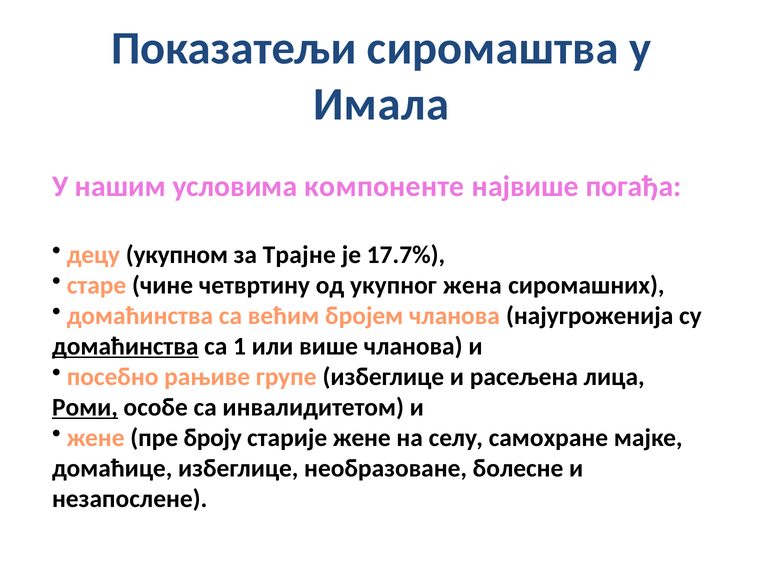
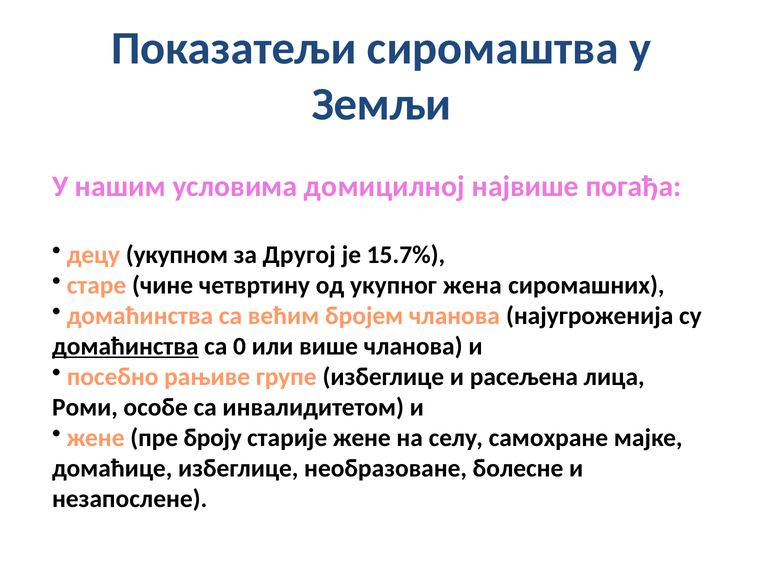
Имала: Имала -> Земљи
компоненте: компоненте -> домицилној
Трајне: Трајне -> Другој
17.7%: 17.7% -> 15.7%
1: 1 -> 0
Роми underline: present -> none
